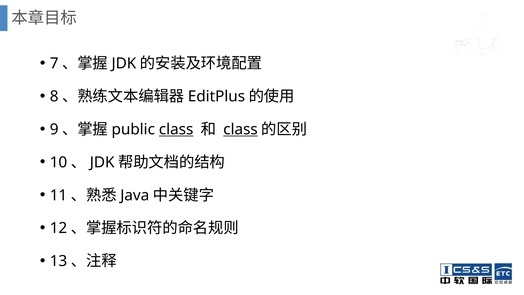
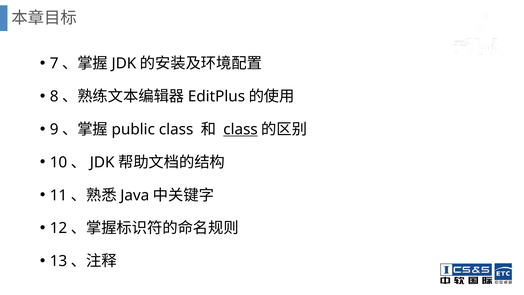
class at (176, 129) underline: present -> none
